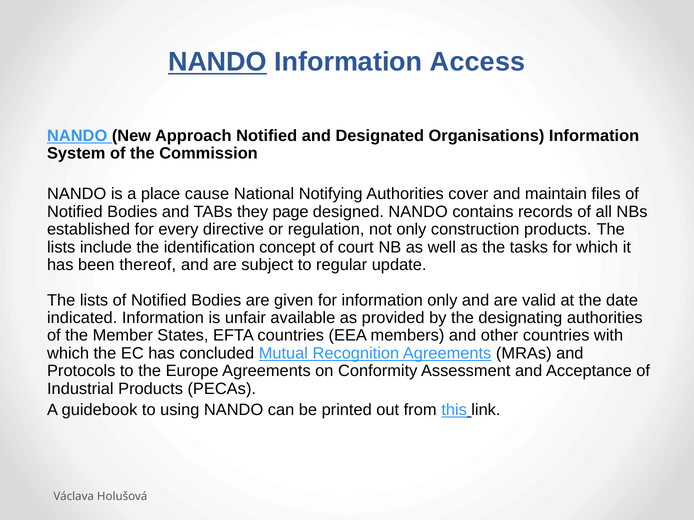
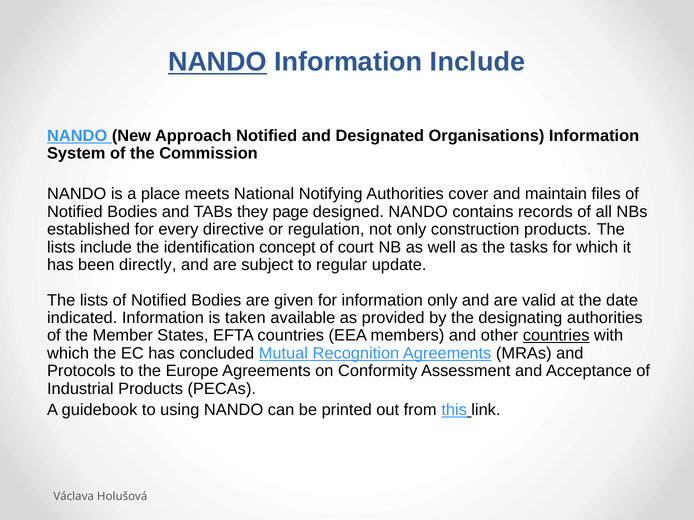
Information Access: Access -> Include
cause: cause -> meets
thereof: thereof -> directly
unfair: unfair -> taken
countries at (556, 336) underline: none -> present
